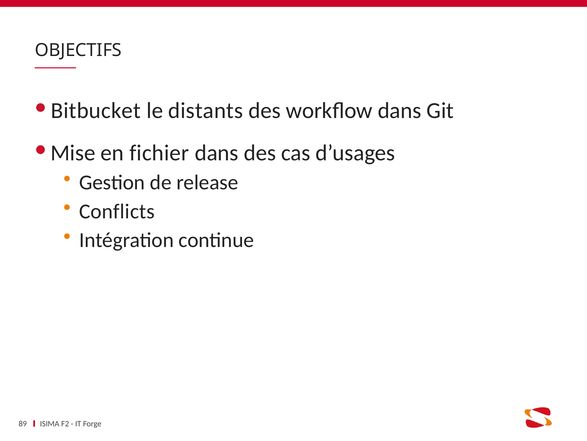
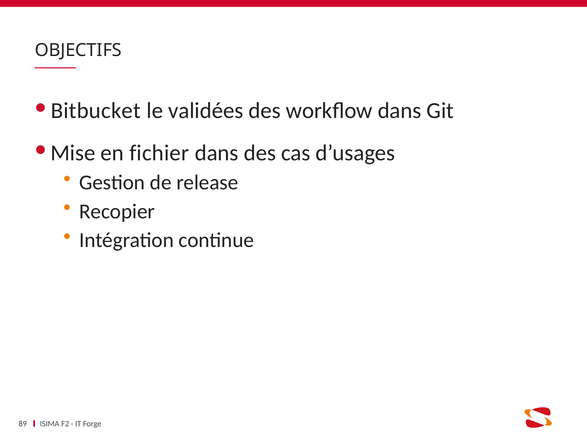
distants: distants -> validées
Conflicts: Conflicts -> Recopier
